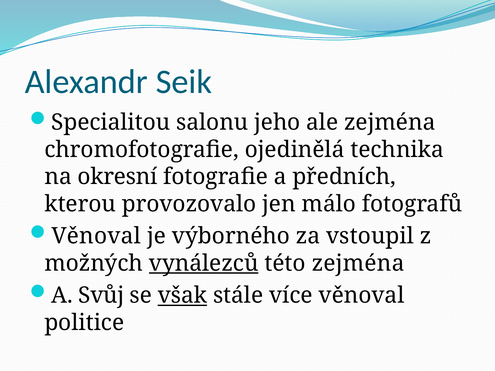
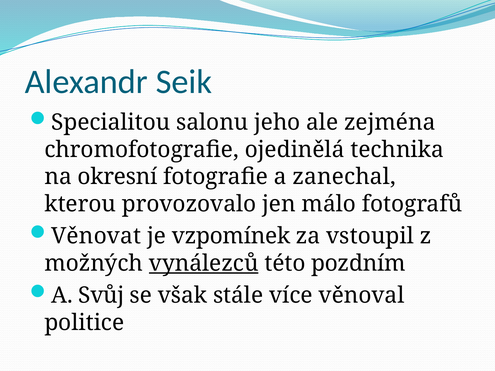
předních: předních -> zanechal
Věnoval at (96, 236): Věnoval -> Věnovat
výborného: výborného -> vzpomínek
této zejména: zejména -> pozdním
však underline: present -> none
